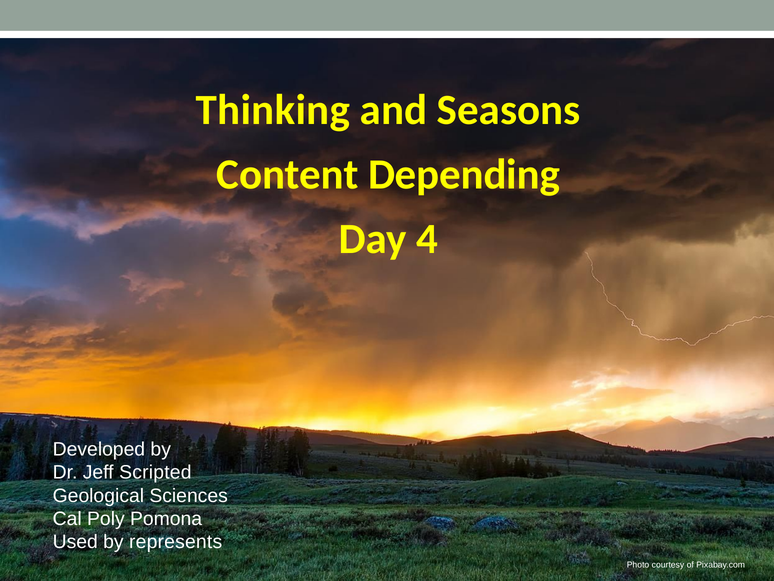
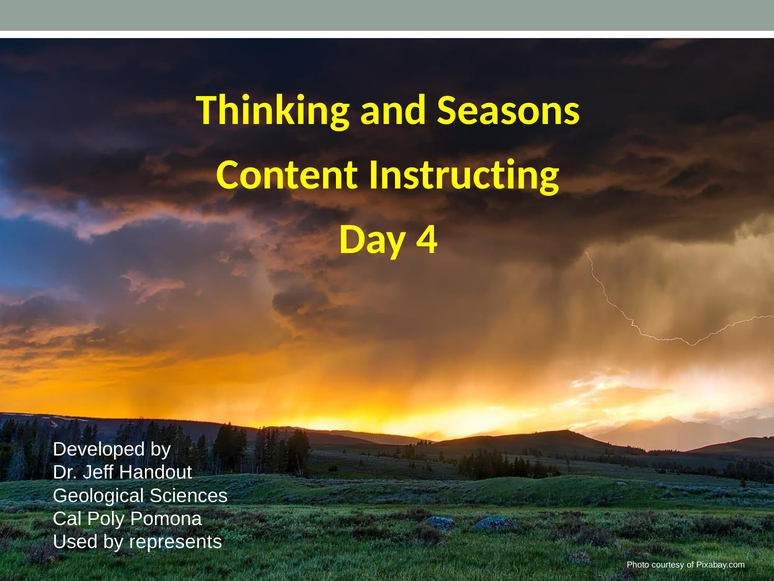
Depending: Depending -> Instructing
Scripted: Scripted -> Handout
